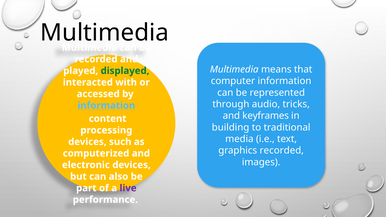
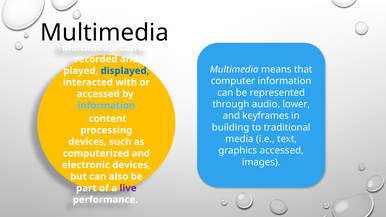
displayed colour: green -> blue
tricks: tricks -> lower
graphics recorded: recorded -> accessed
